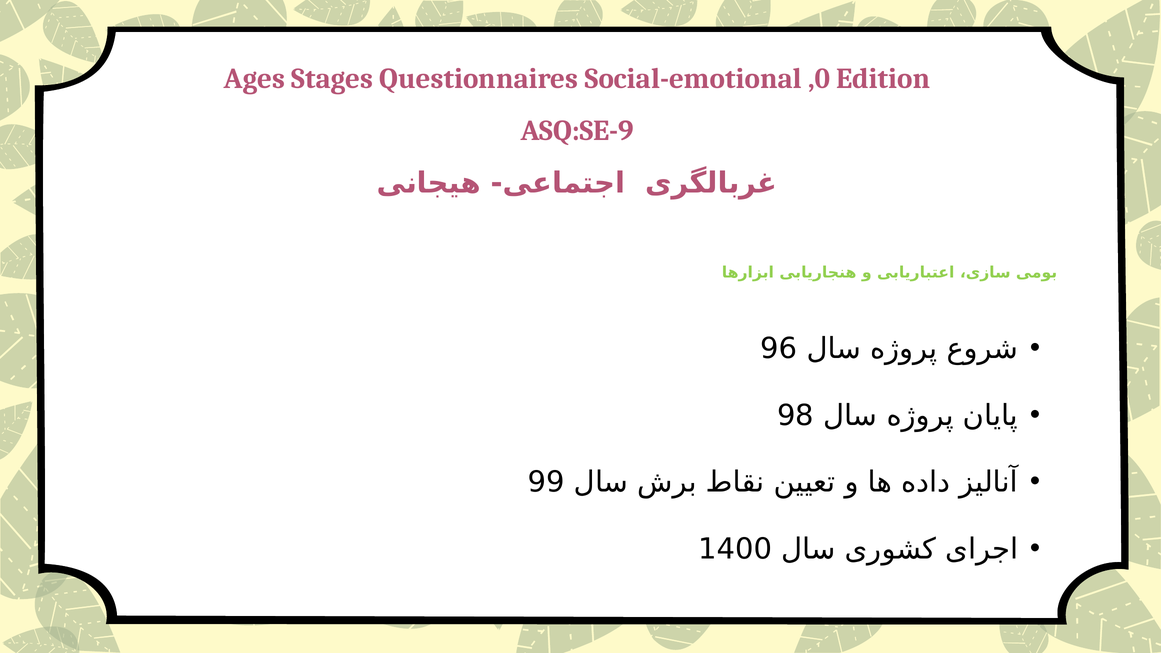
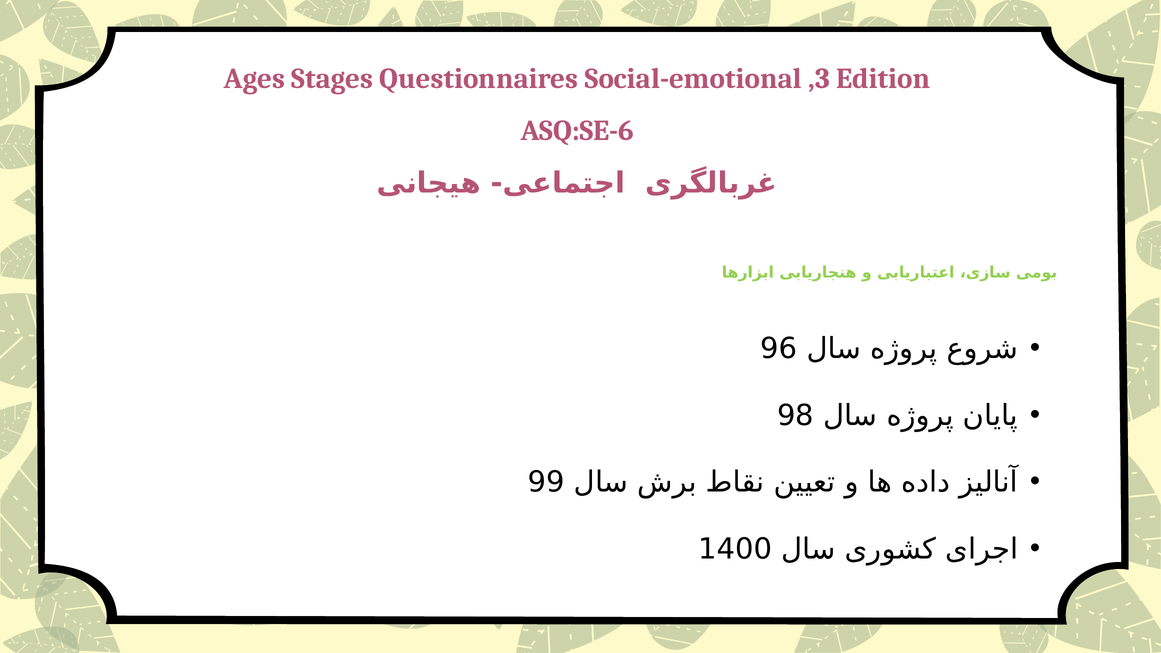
,0: ,0 -> ,3
ASQ:SE-9: ASQ:SE-9 -> ASQ:SE-6
